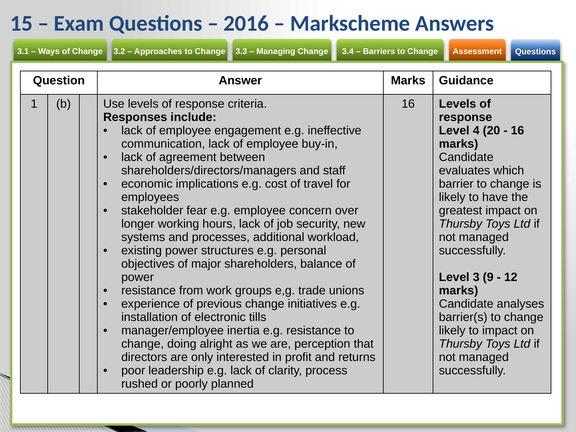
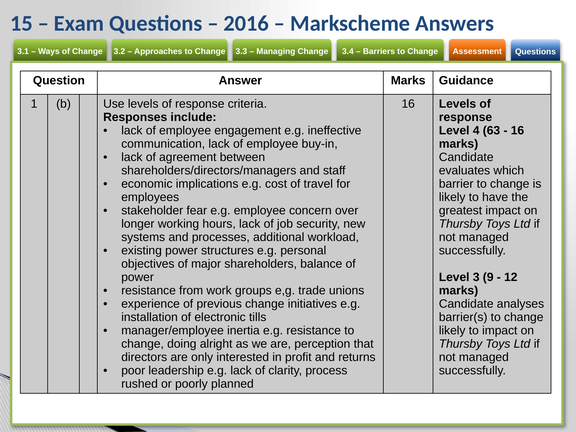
20: 20 -> 63
